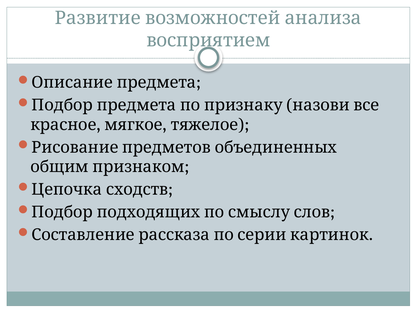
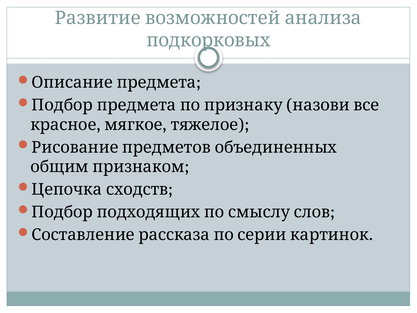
восприятием: восприятием -> подкорковых
